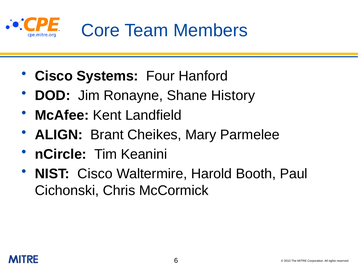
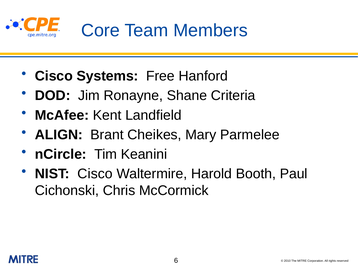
Four: Four -> Free
History: History -> Criteria
